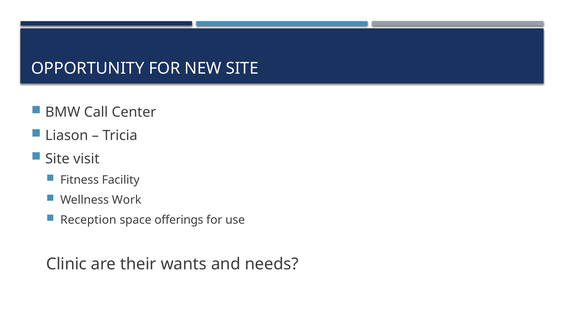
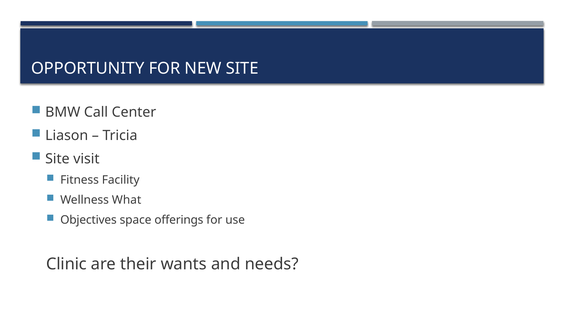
Work: Work -> What
Reception: Reception -> Objectives
